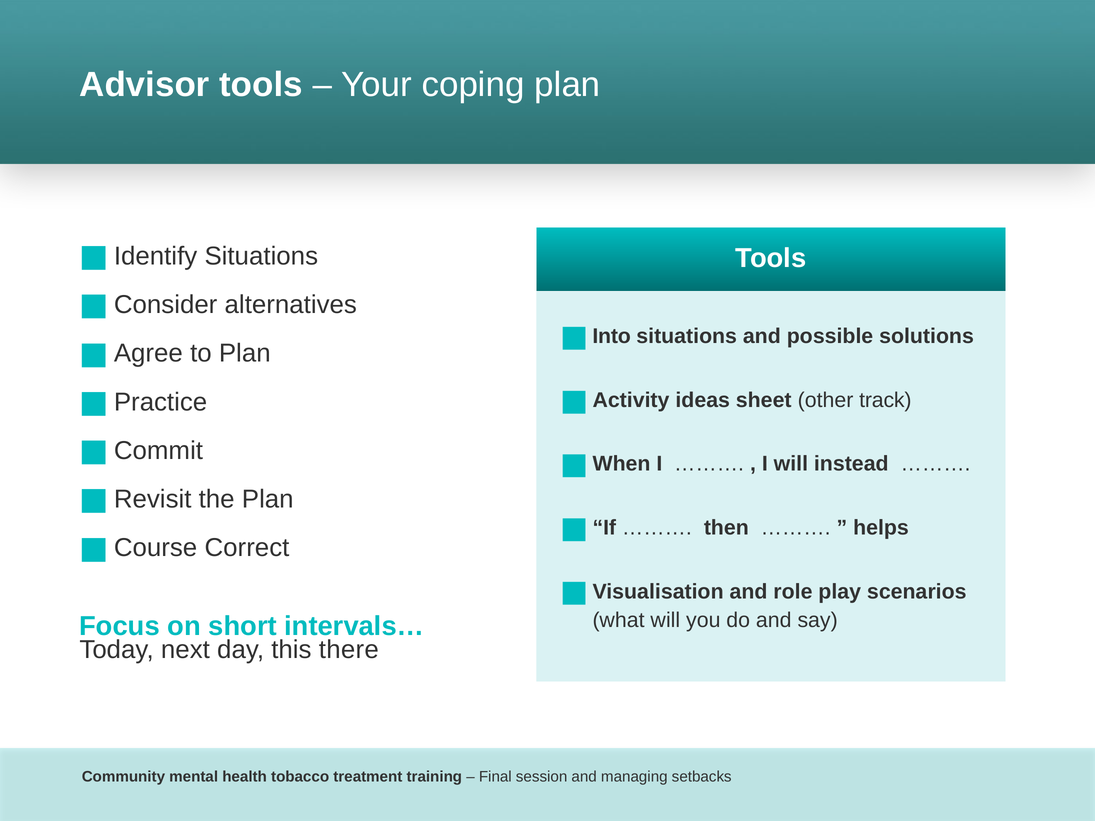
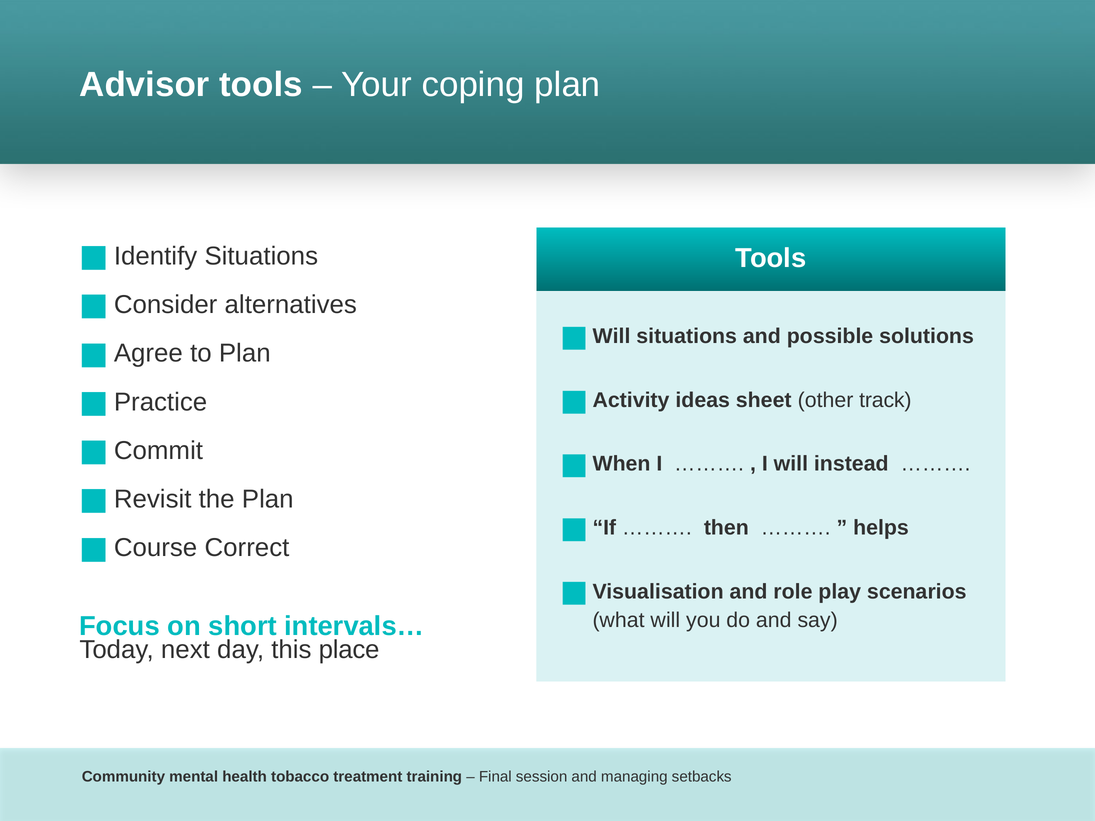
Into at (612, 336): Into -> Will
there: there -> place
